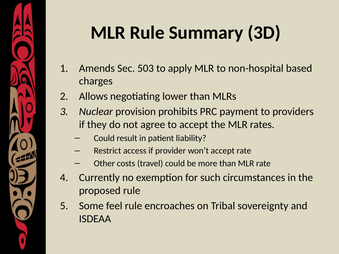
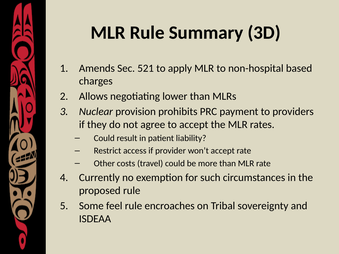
503: 503 -> 521
